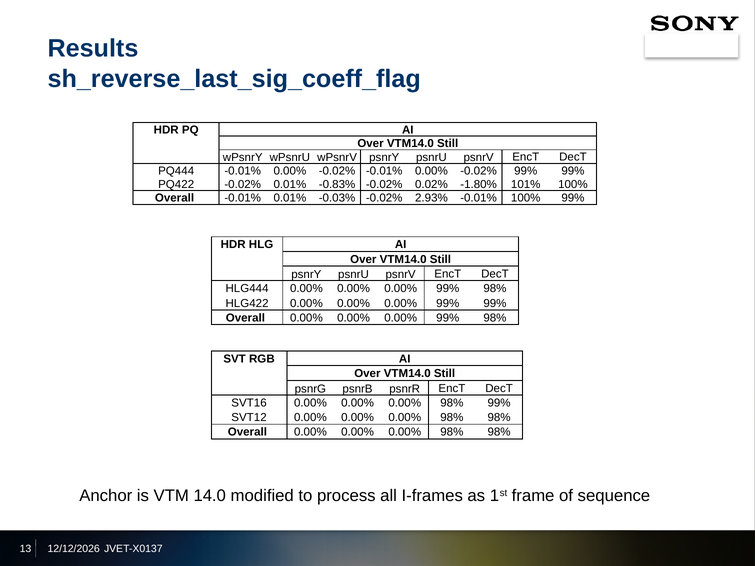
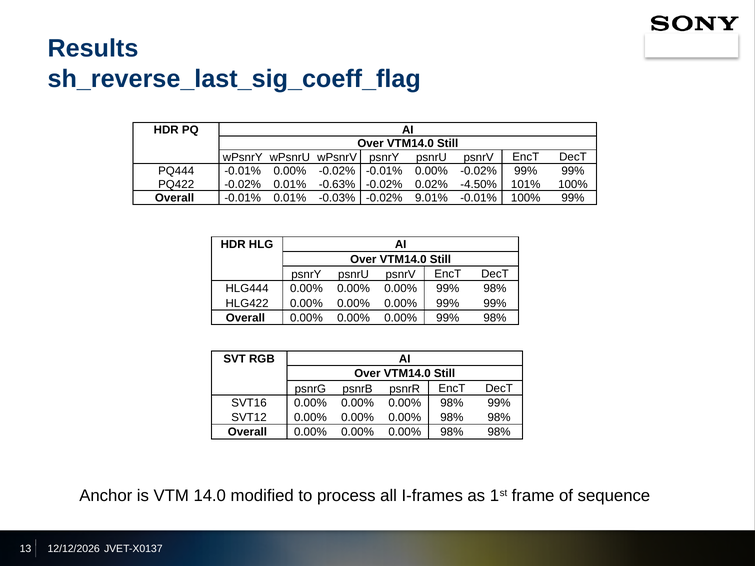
-0.83%: -0.83% -> -0.63%
-1.80%: -1.80% -> -4.50%
2.93%: 2.93% -> 9.01%
